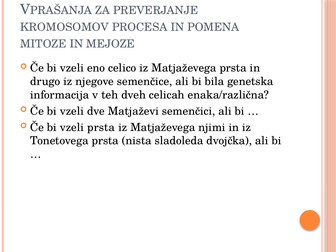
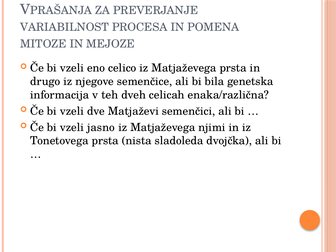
KROMOSOMOV: KROMOSOMOV -> VARIABILNOST
vzeli prsta: prsta -> jasno
